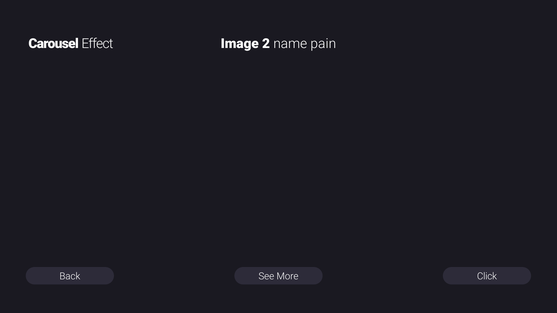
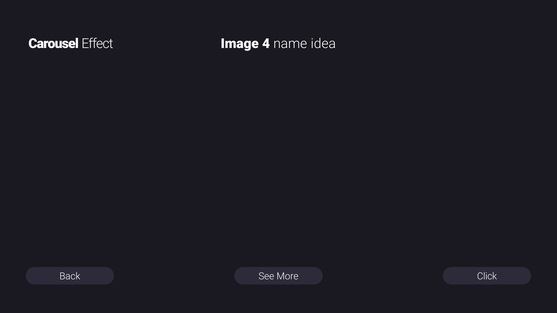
2: 2 -> 4
pain: pain -> idea
